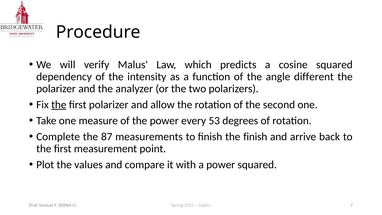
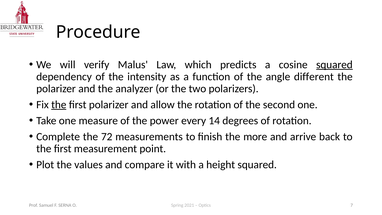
squared at (334, 65) underline: none -> present
53: 53 -> 14
87: 87 -> 72
the finish: finish -> more
a power: power -> height
